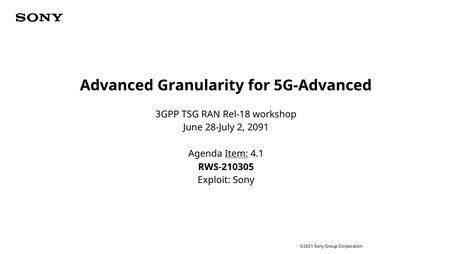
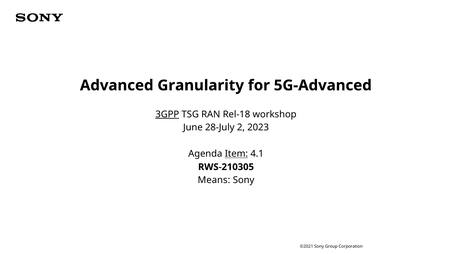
3GPP underline: none -> present
2091: 2091 -> 2023
Exploit: Exploit -> Means
